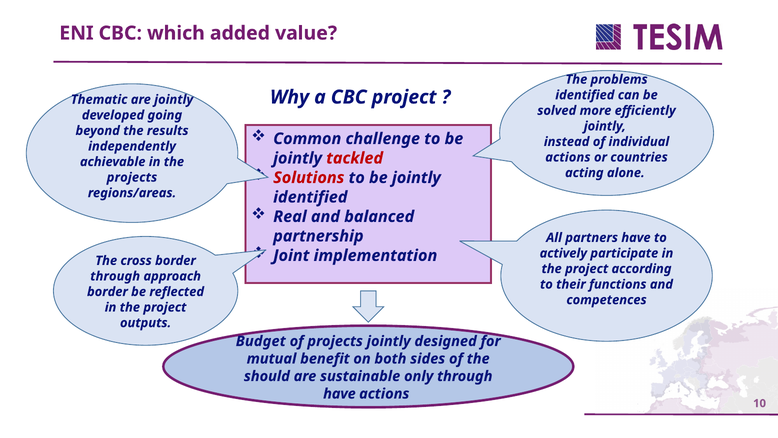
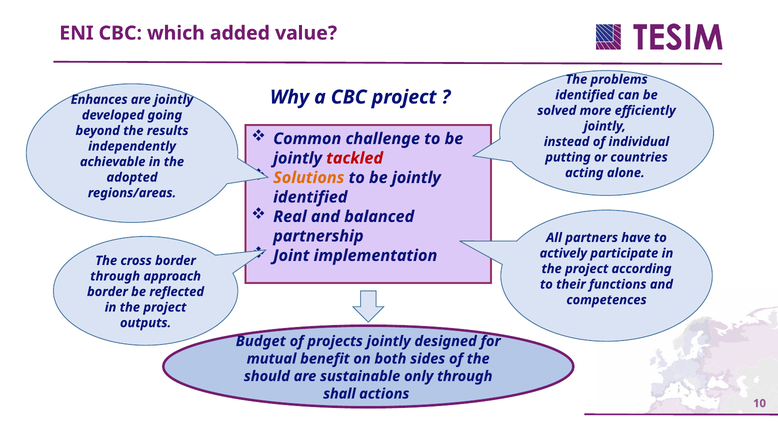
Thematic: Thematic -> Enhances
actions at (568, 157): actions -> putting
Solutions colour: red -> orange
projects at (132, 177): projects -> adopted
have at (339, 393): have -> shall
